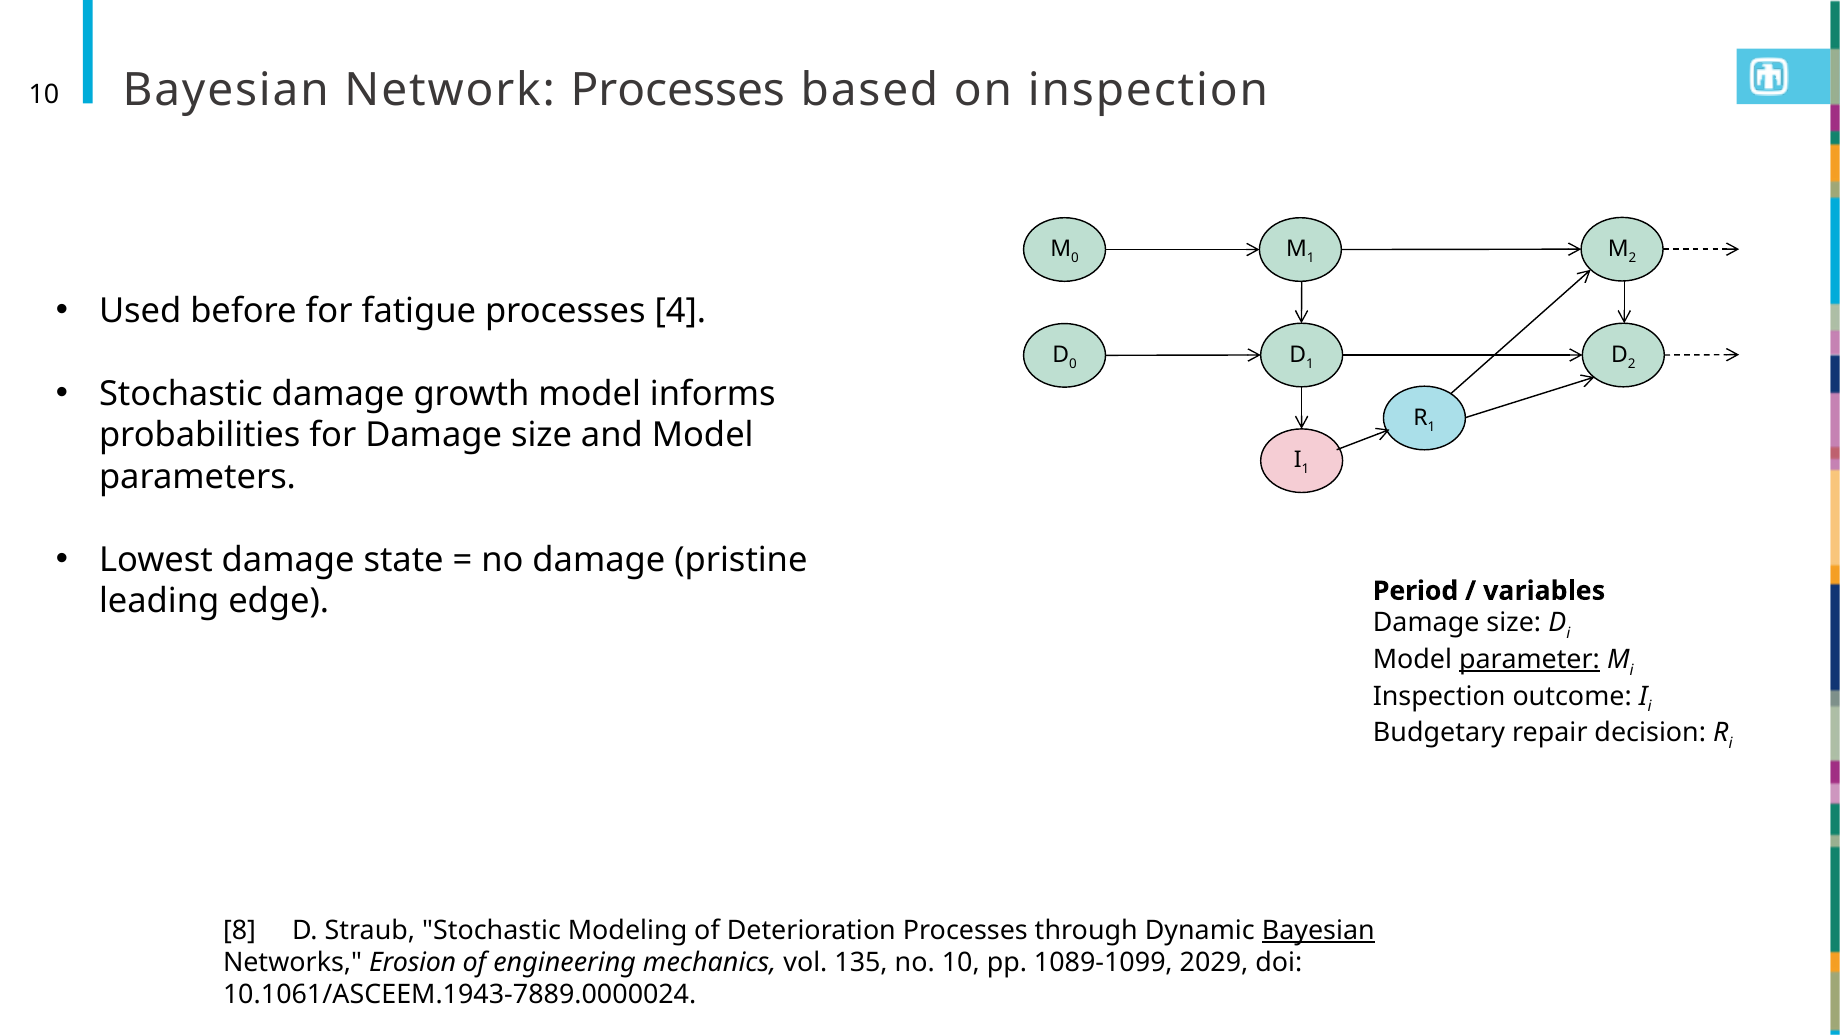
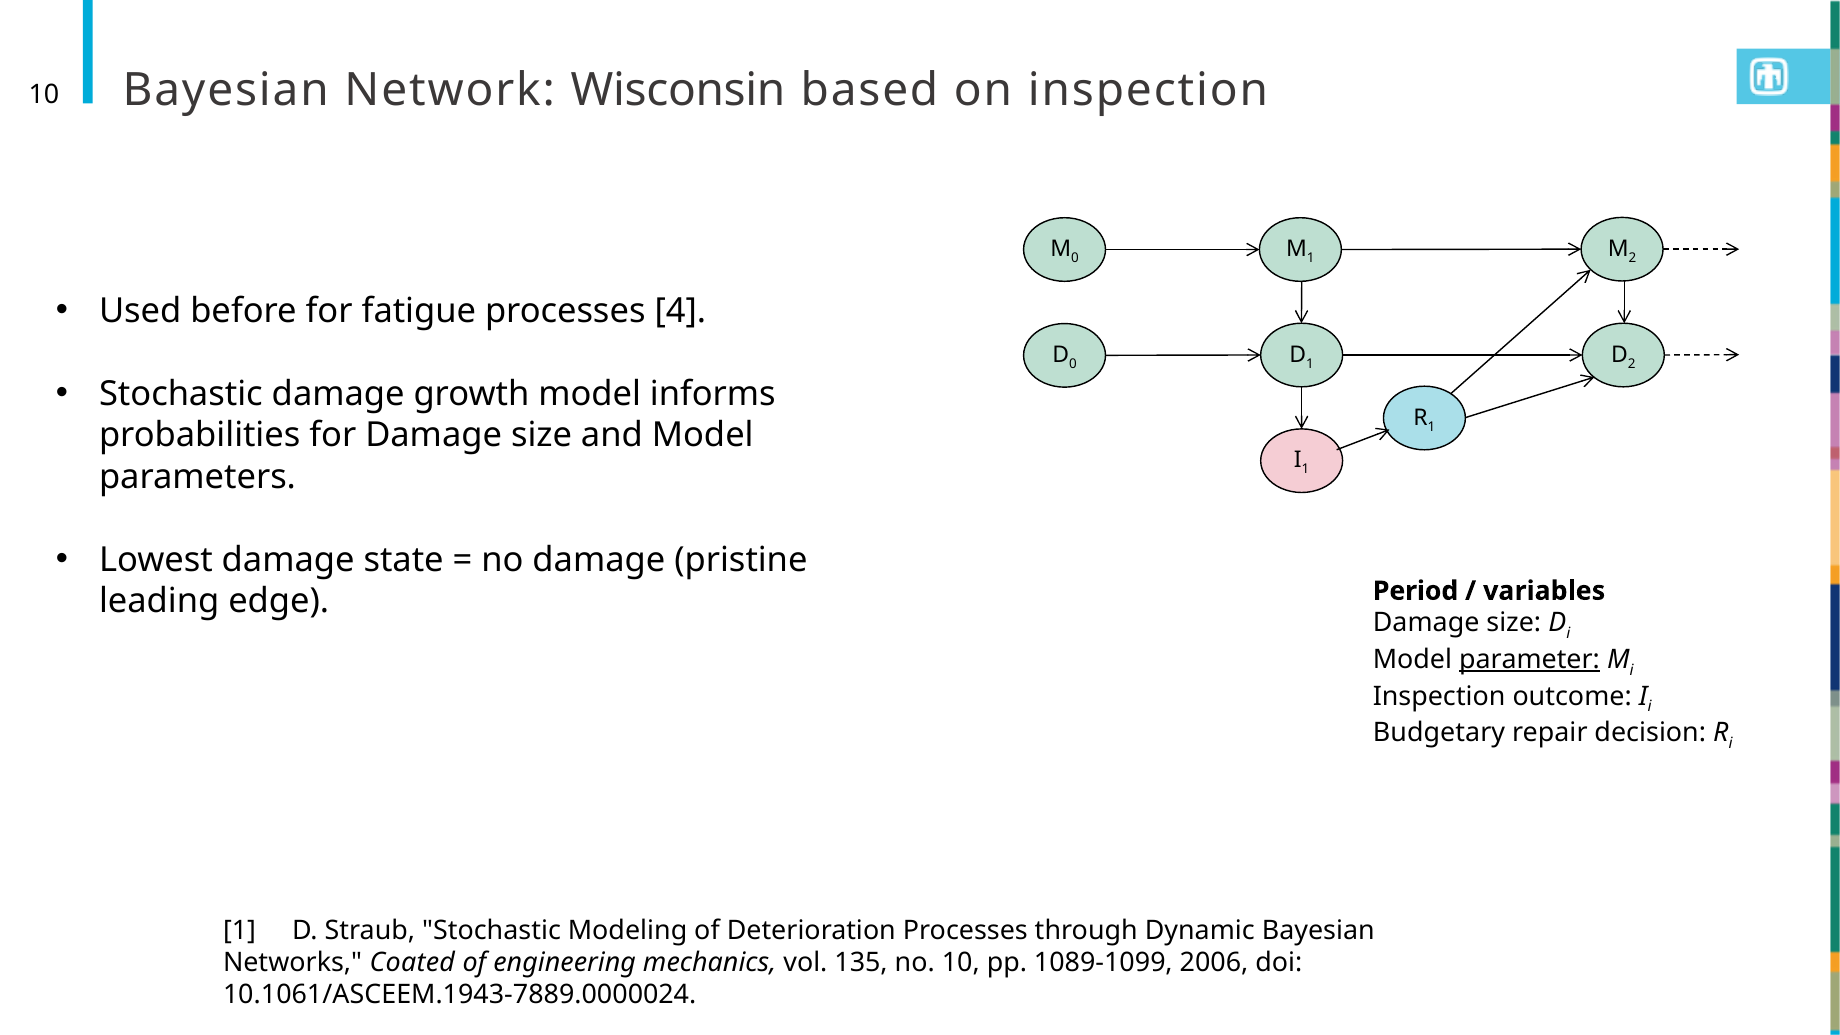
Network Processes: Processes -> Wisconsin
8 at (240, 930): 8 -> 1
Bayesian at (1318, 930) underline: present -> none
Erosion: Erosion -> Coated
2029: 2029 -> 2006
